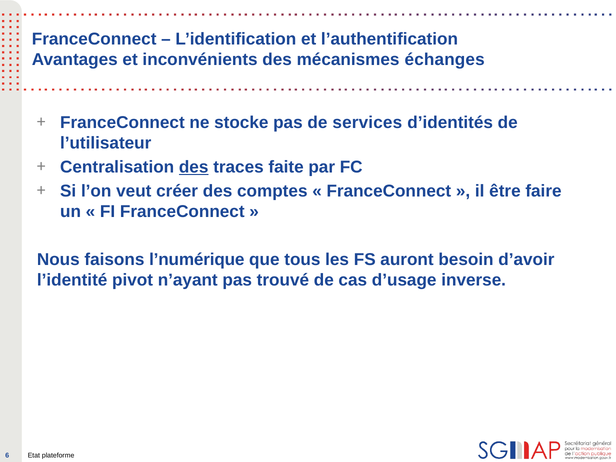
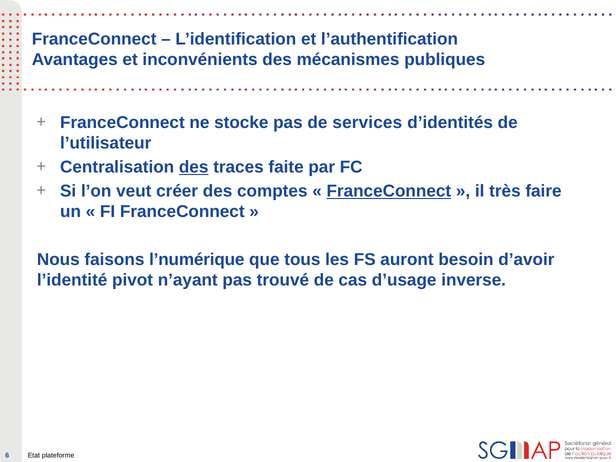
échanges: échanges -> publiques
FranceConnect at (389, 191) underline: none -> present
être: être -> très
